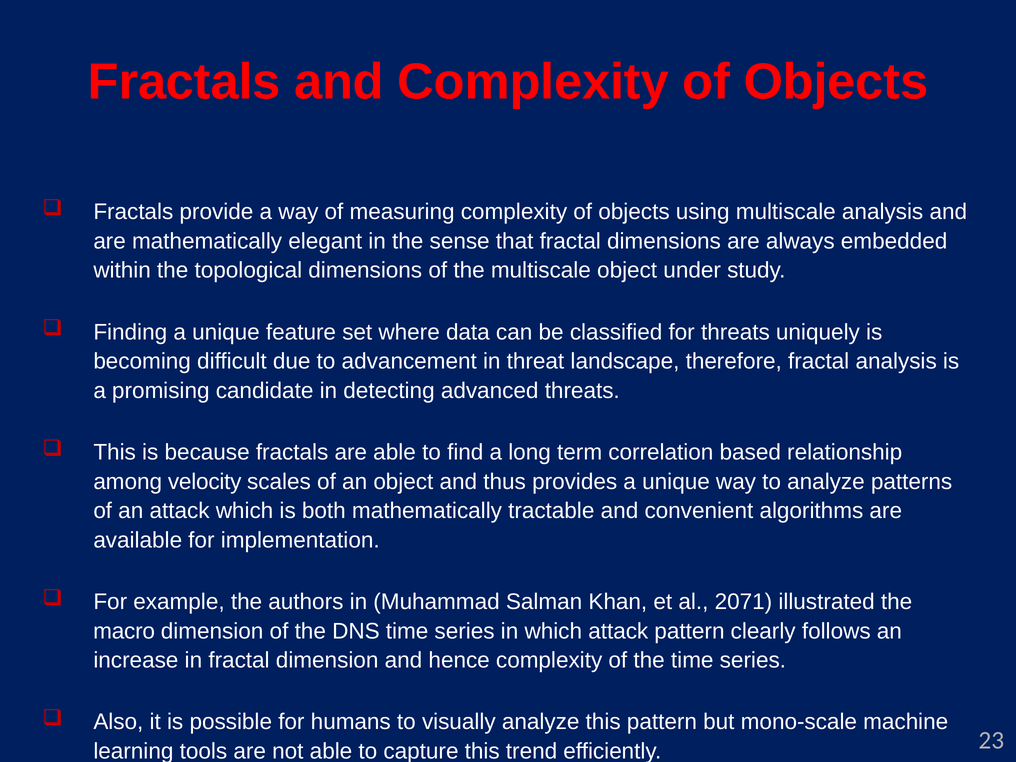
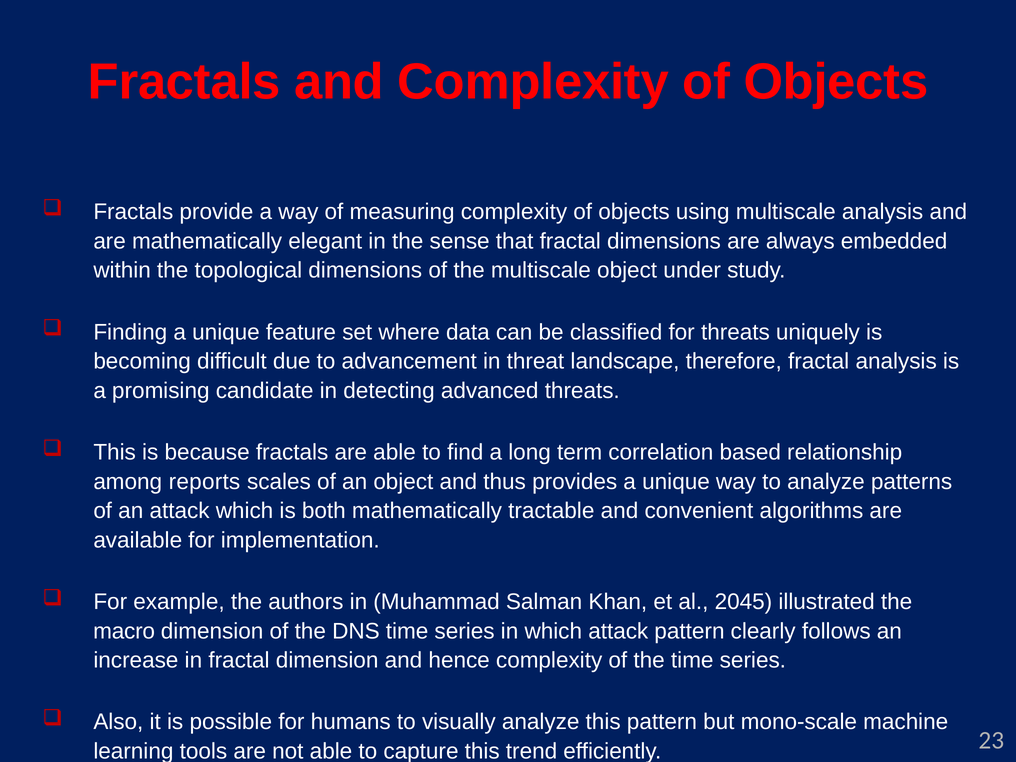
velocity: velocity -> reports
2071: 2071 -> 2045
